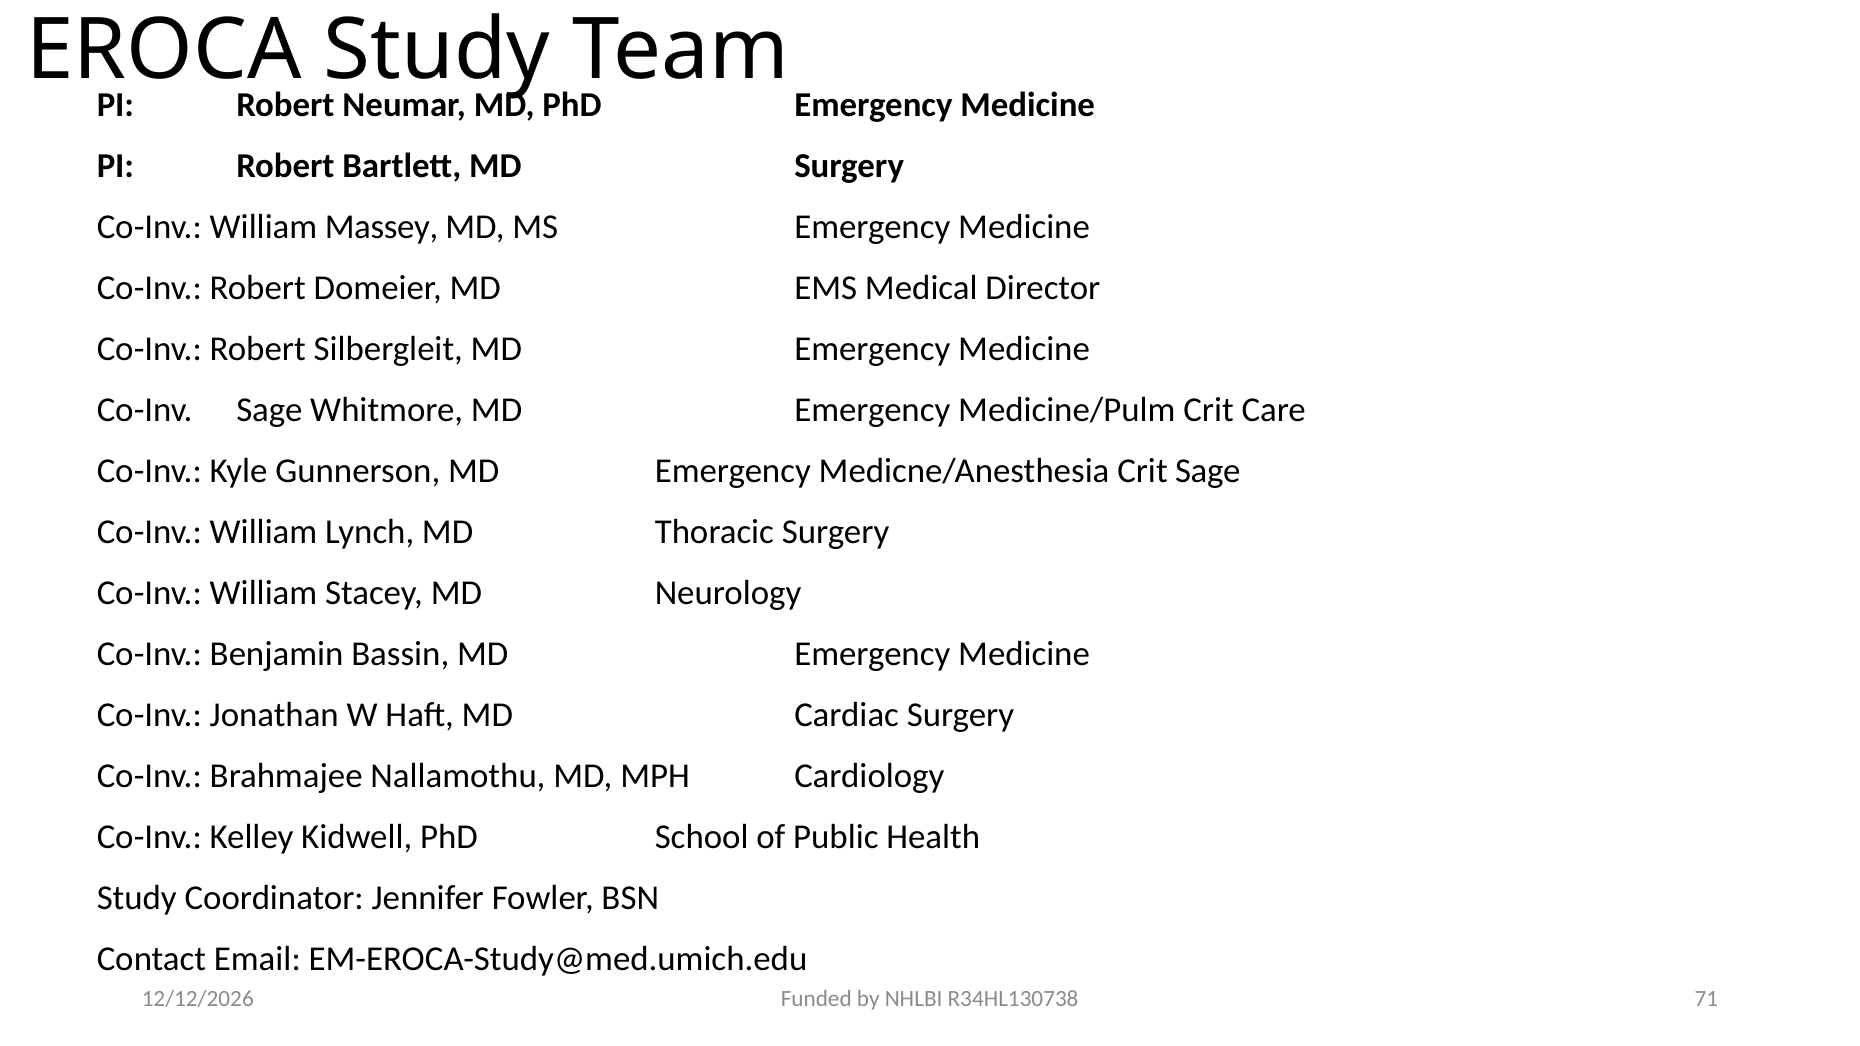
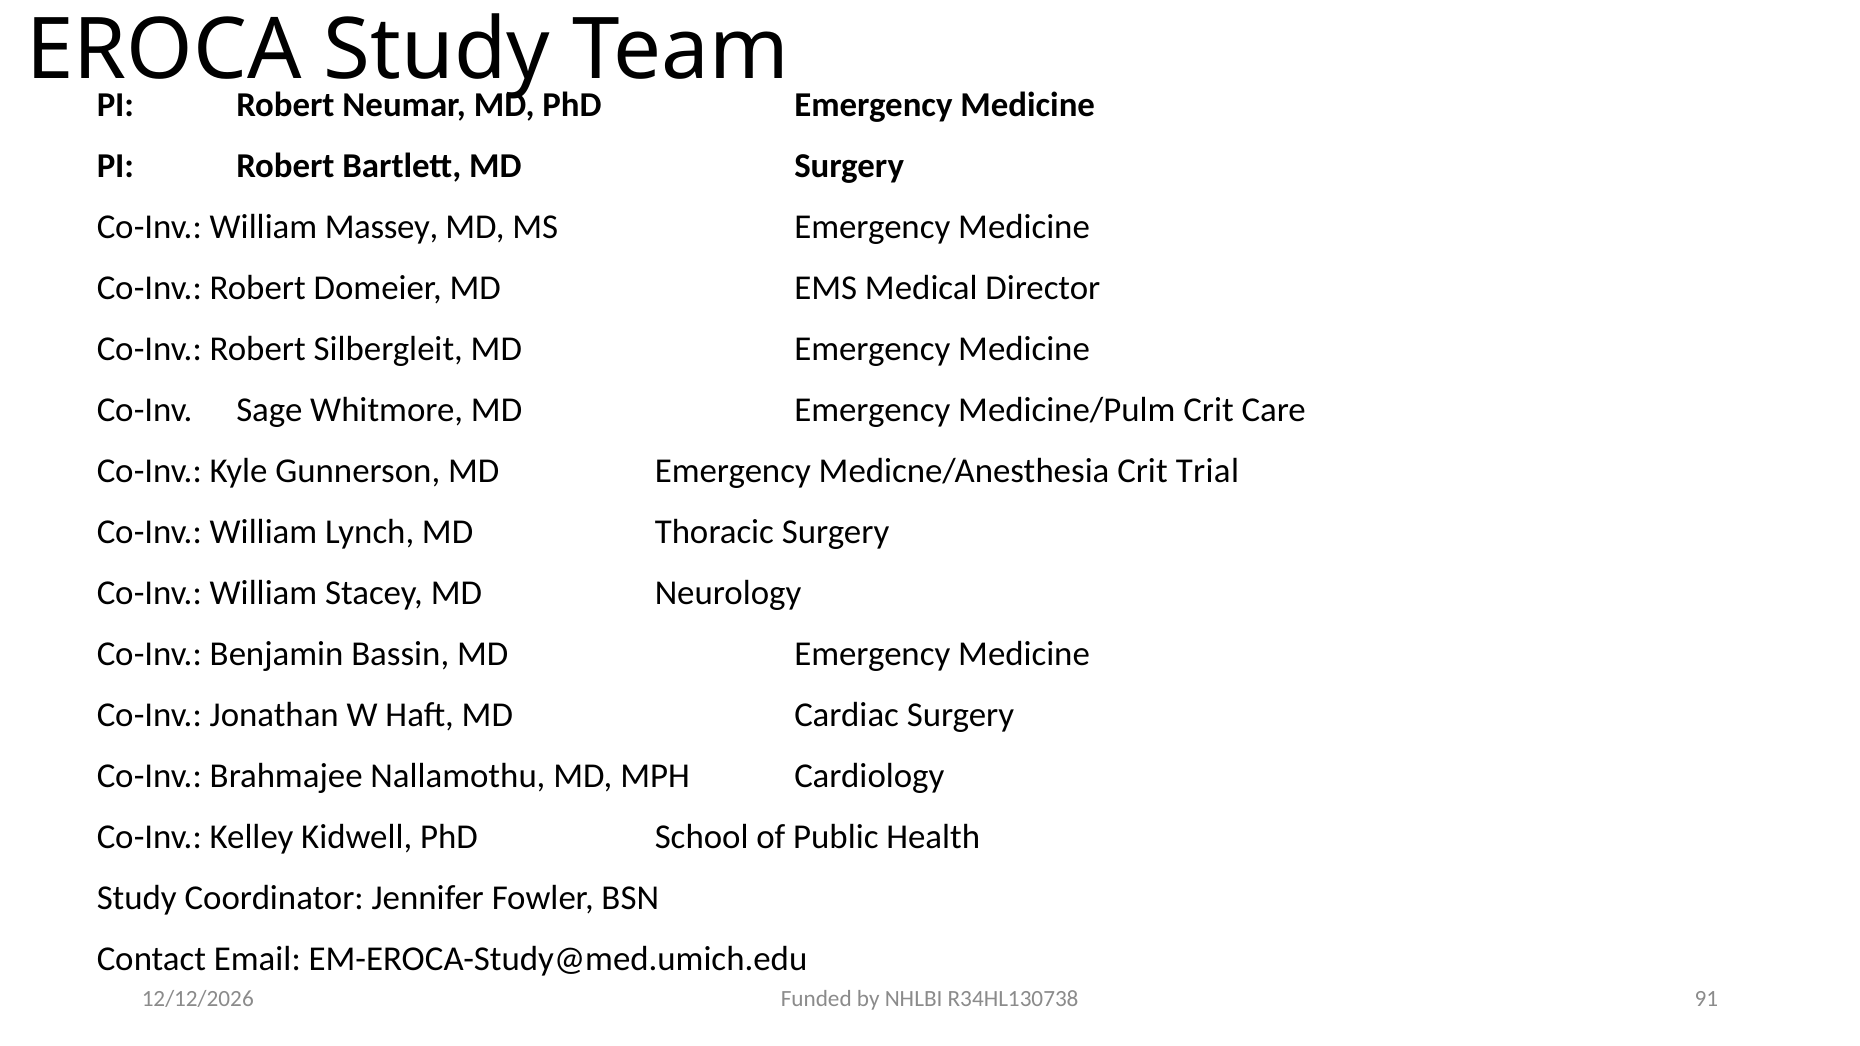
Crit Sage: Sage -> Trial
71: 71 -> 91
